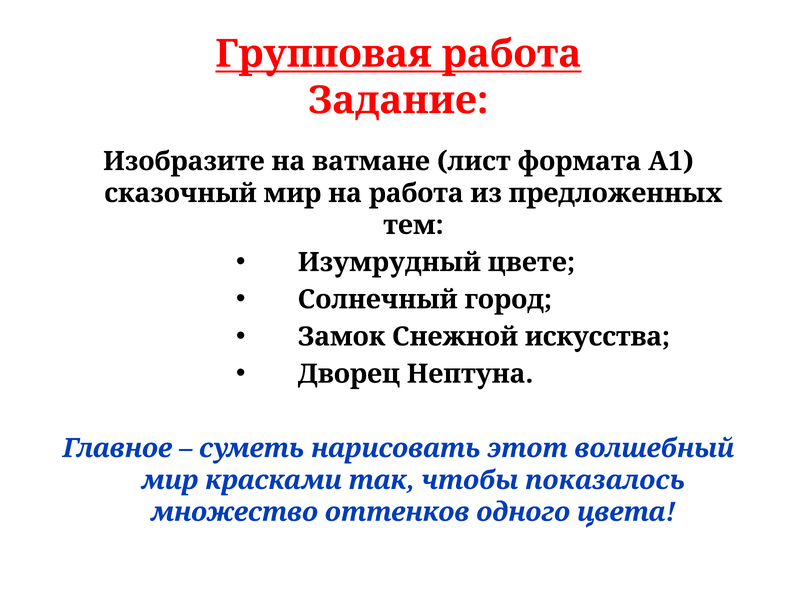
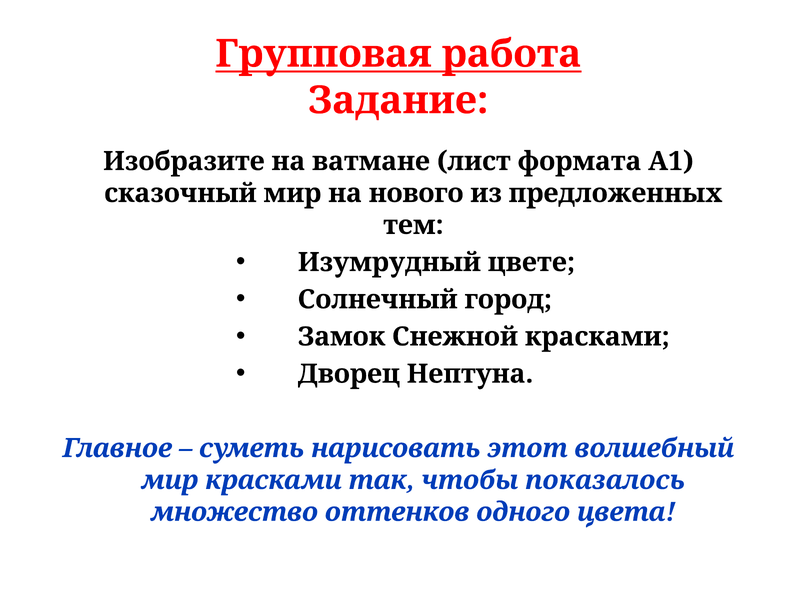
на работа: работа -> нового
Снежной искусства: искусства -> красками
